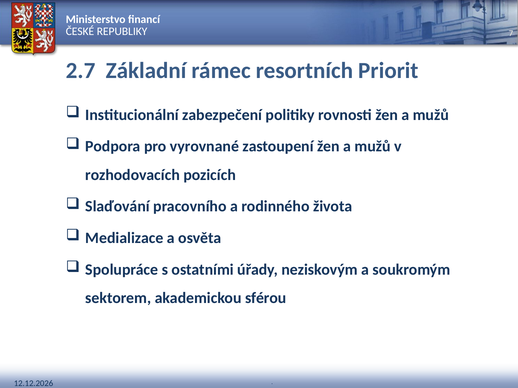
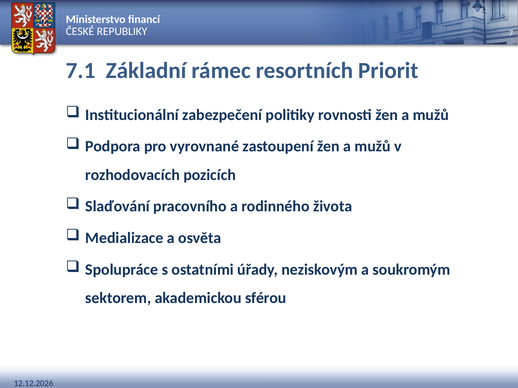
2.7: 2.7 -> 7.1
